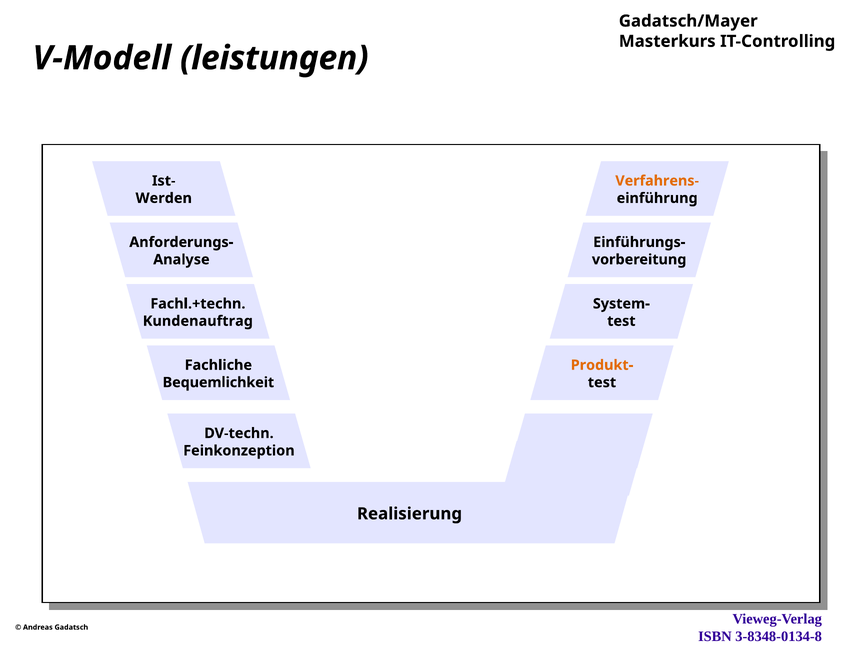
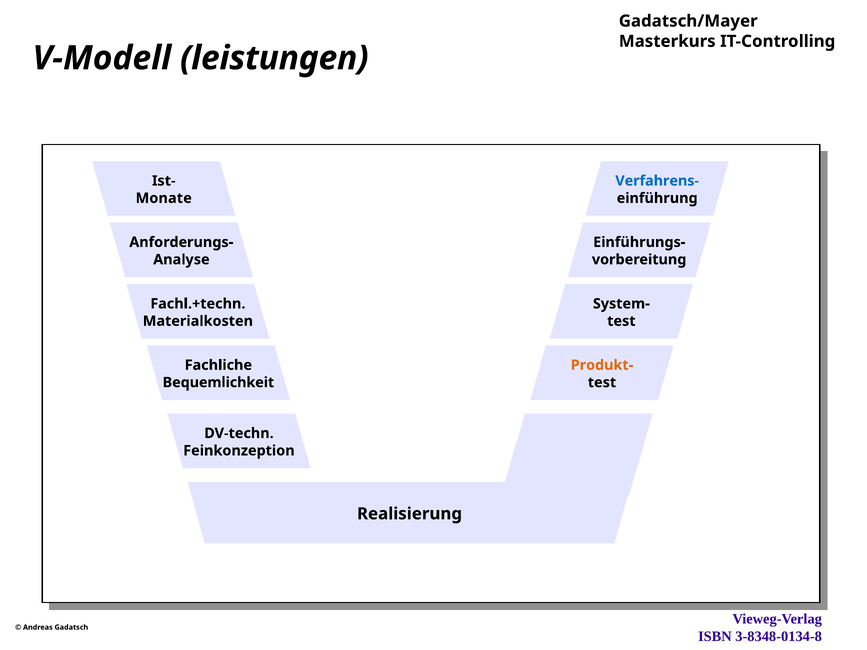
Verfahrens- colour: orange -> blue
Werden: Werden -> Monate
Kundenauftrag: Kundenauftrag -> Materialkosten
